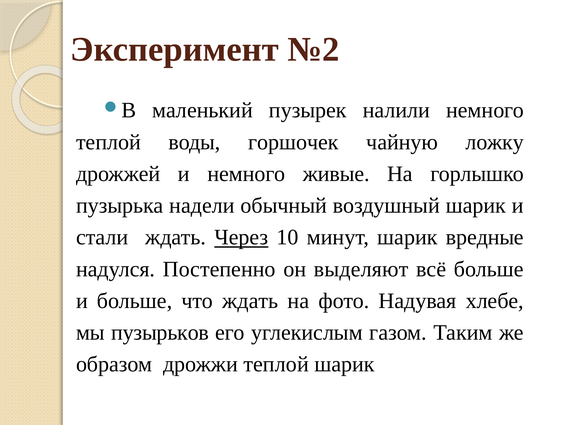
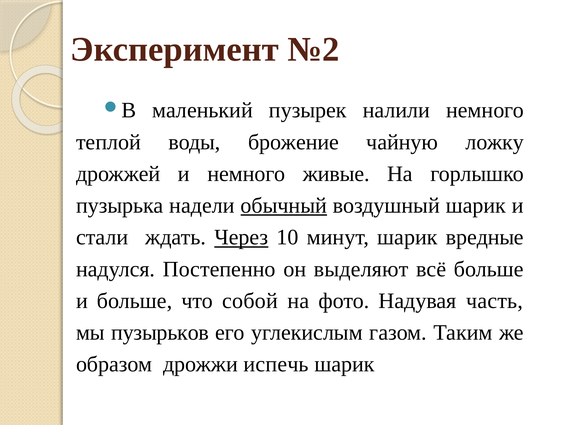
горшочек: горшочек -> брожение
обычный underline: none -> present
что ждать: ждать -> собой
хлебе: хлебе -> часть
дрожжи теплой: теплой -> испечь
